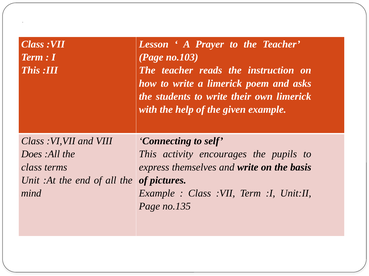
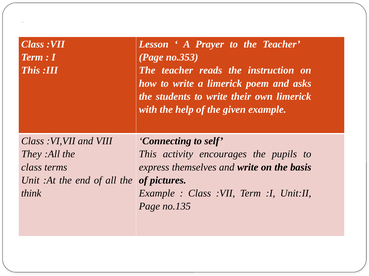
no.103: no.103 -> no.353
Does: Does -> They
mind: mind -> think
